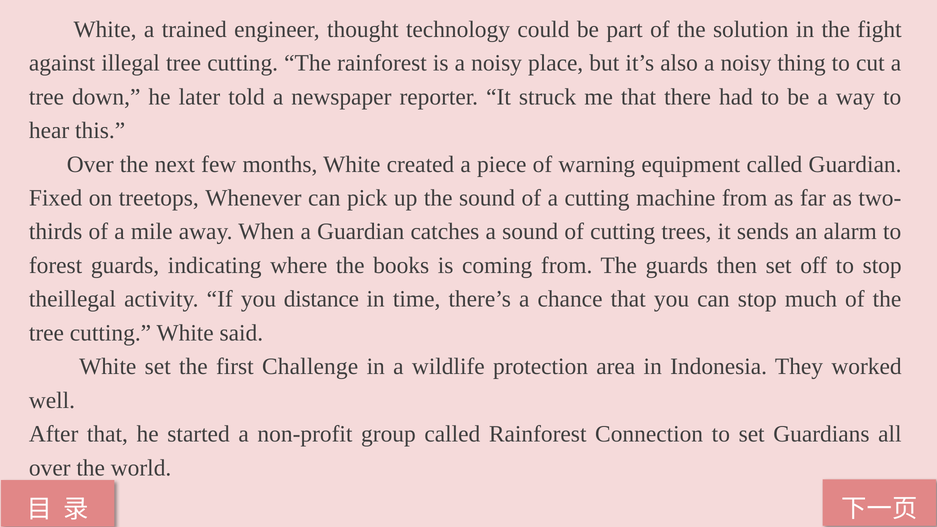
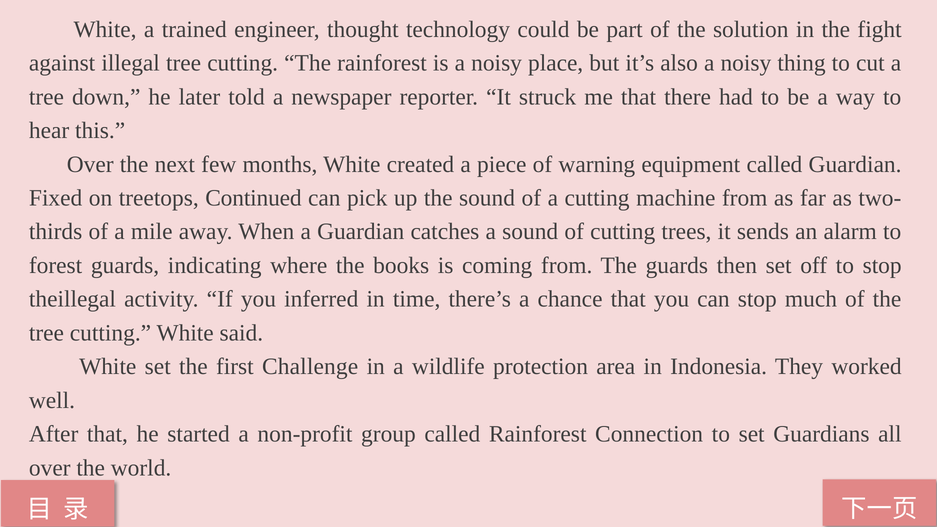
Whenever: Whenever -> Continued
distance: distance -> inferred
